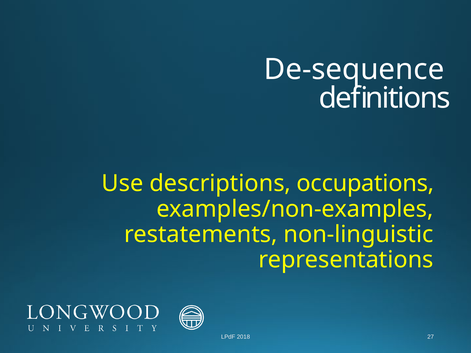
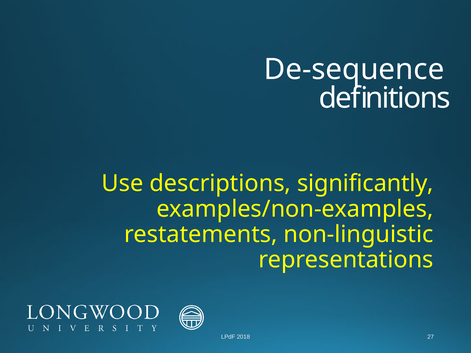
occupations: occupations -> significantly
